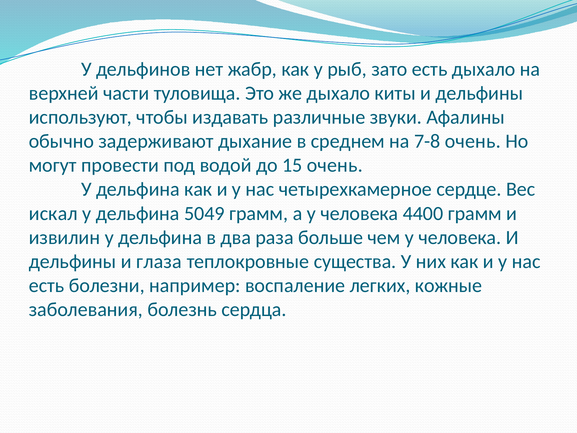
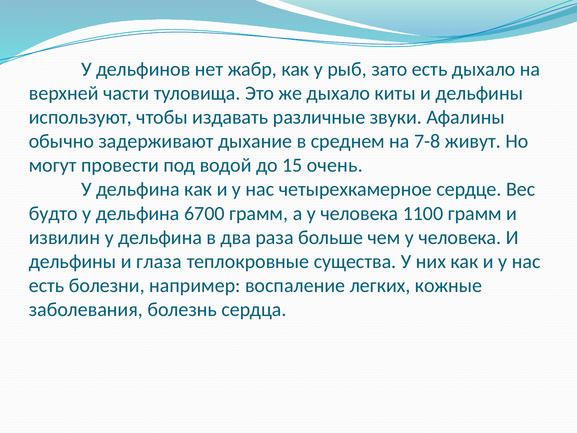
7-8 очень: очень -> живут
искал: искал -> будто
5049: 5049 -> 6700
4400: 4400 -> 1100
